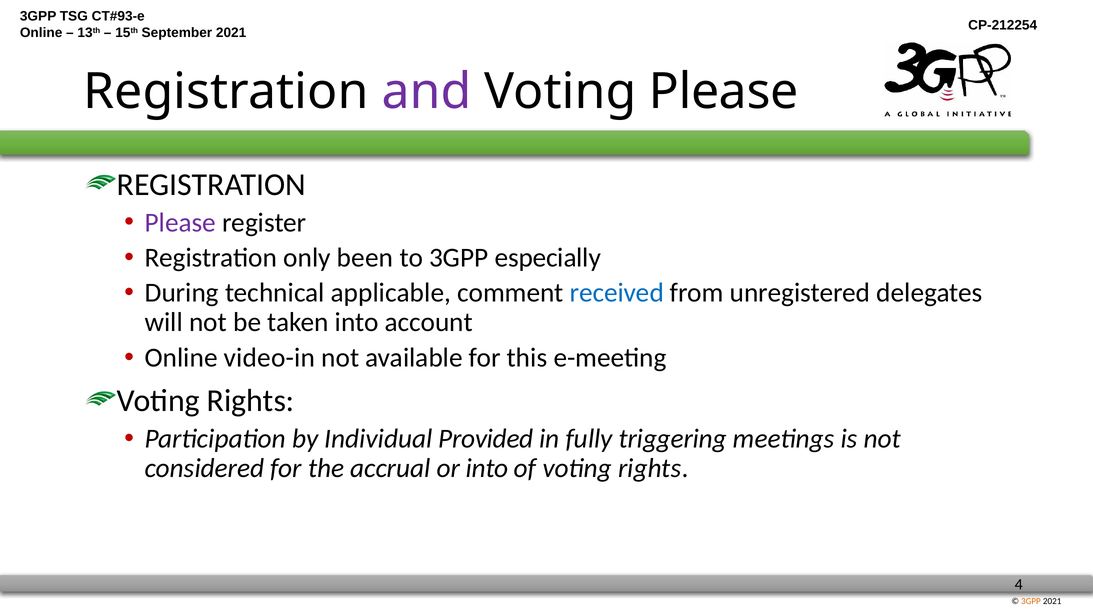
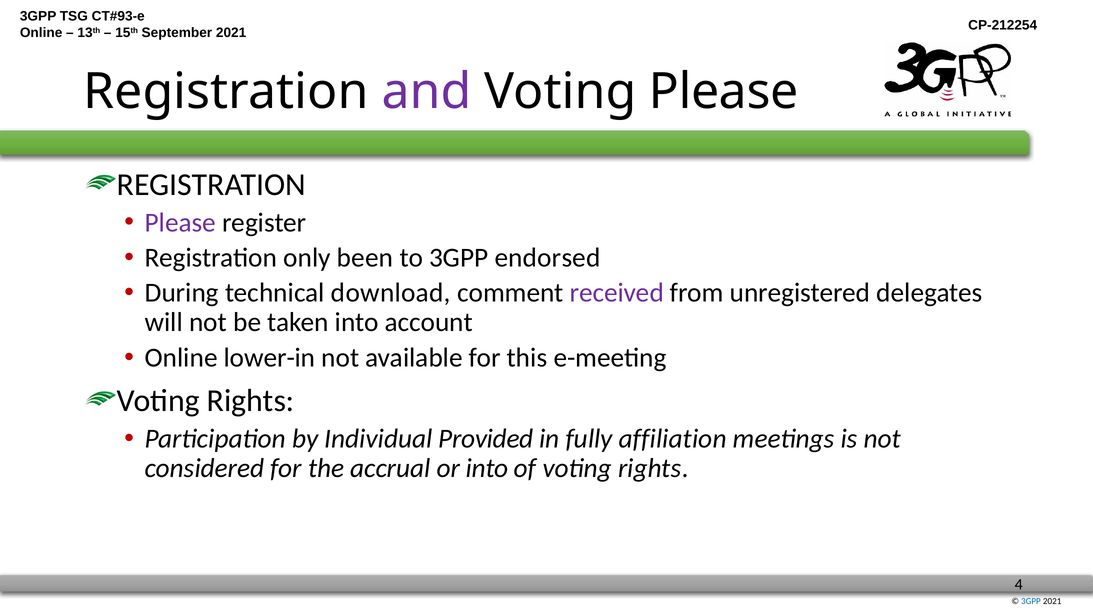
especially: especially -> endorsed
applicable: applicable -> download
received colour: blue -> purple
video-in: video-in -> lower-in
triggering: triggering -> affiliation
3GPP at (1031, 601) colour: orange -> blue
